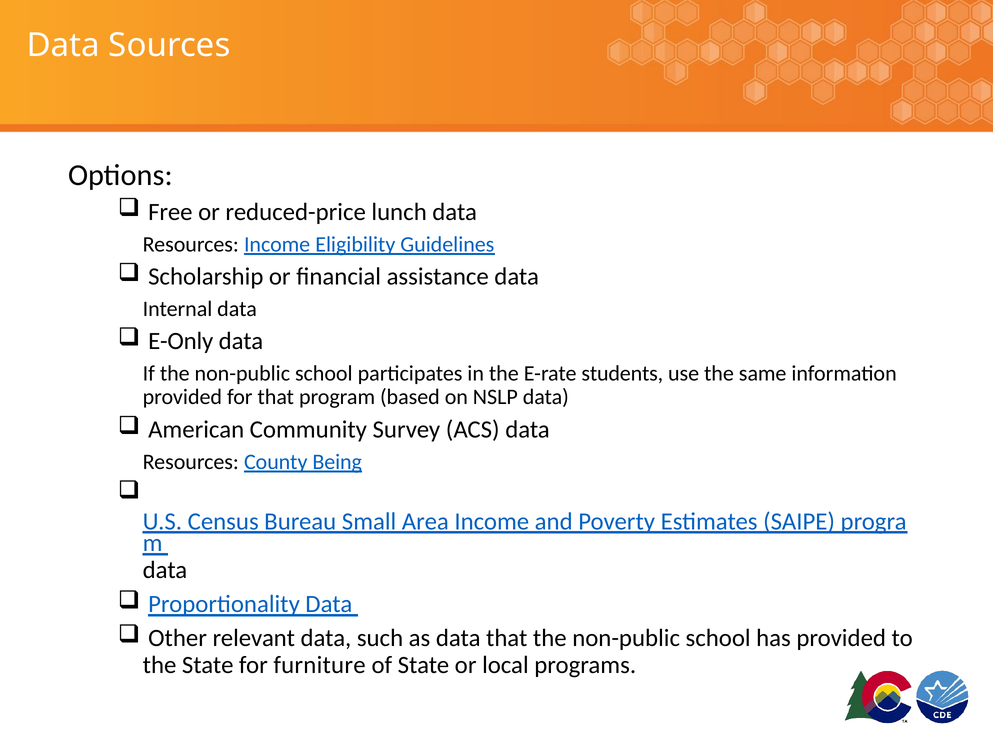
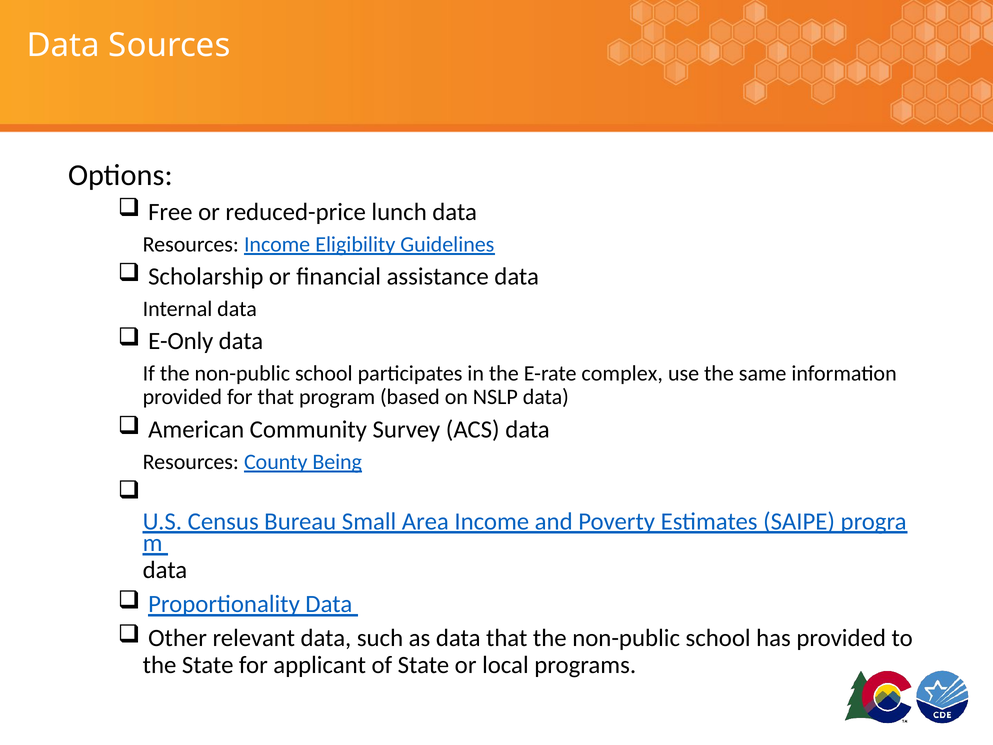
students: students -> complex
furniture: furniture -> applicant
